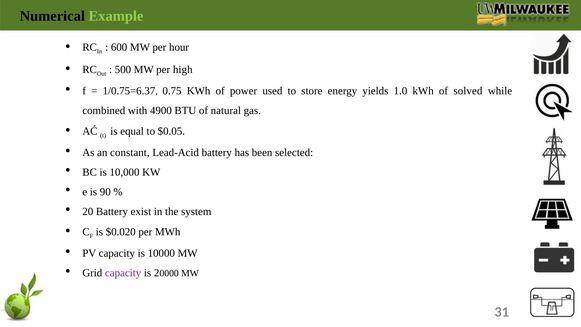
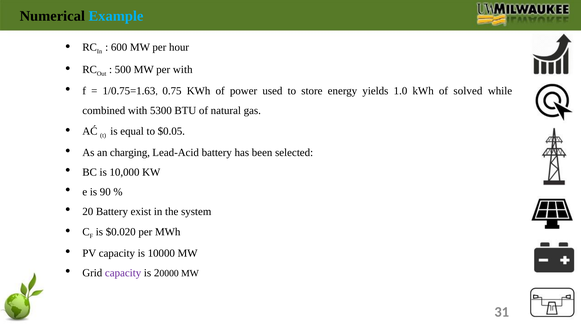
Example colour: light green -> light blue
per high: high -> with
1/0.75=6.37: 1/0.75=6.37 -> 1/0.75=1.63
4900: 4900 -> 5300
constant: constant -> charging
